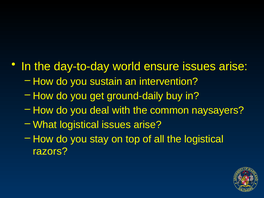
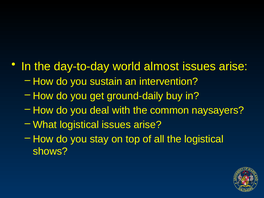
ensure: ensure -> almost
razors: razors -> shows
